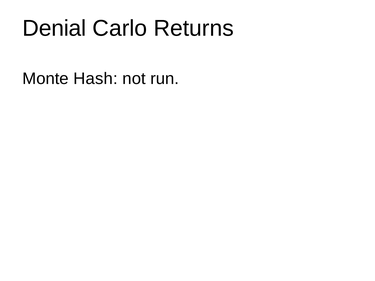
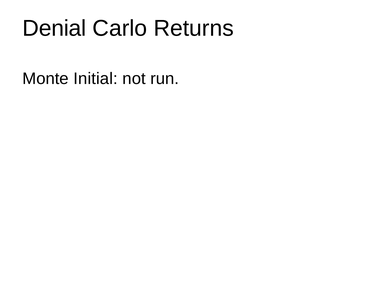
Hash: Hash -> Initial
